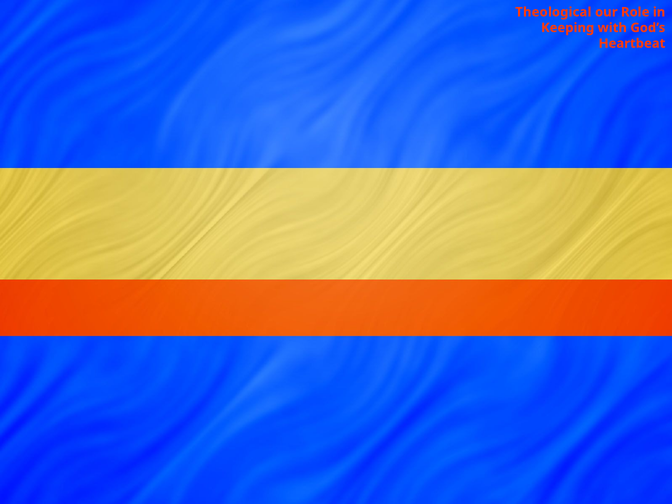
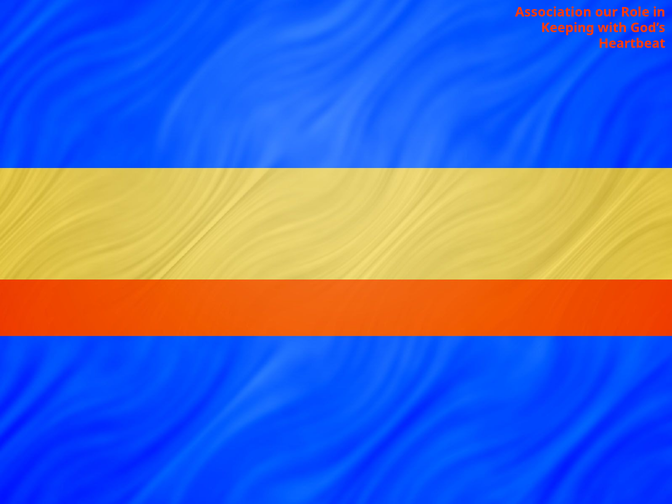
Theological: Theological -> Association
